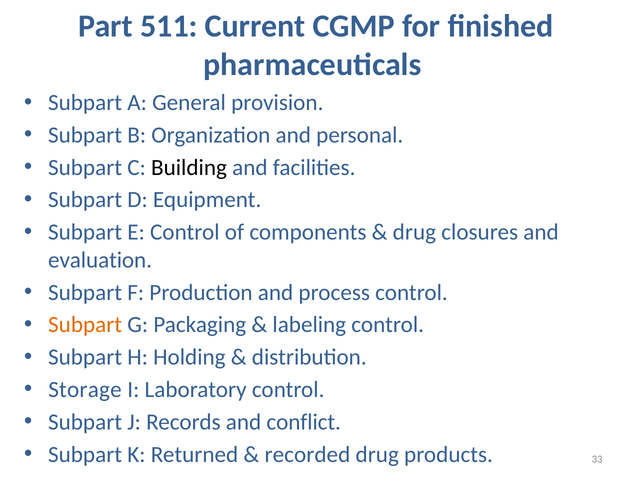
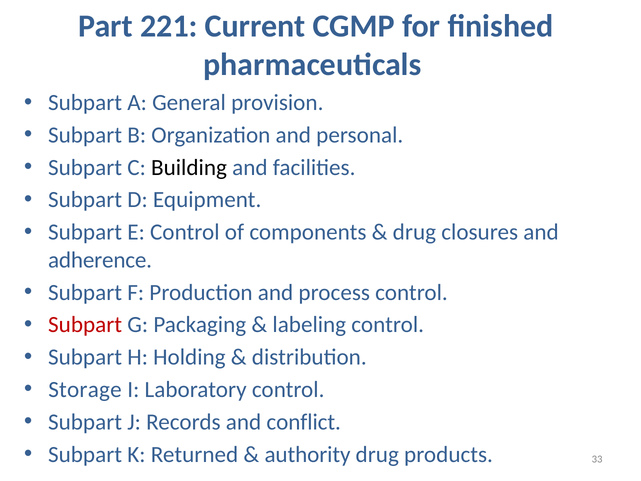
511: 511 -> 221
evaluation: evaluation -> adherence
Subpart at (85, 325) colour: orange -> red
recorded: recorded -> authority
